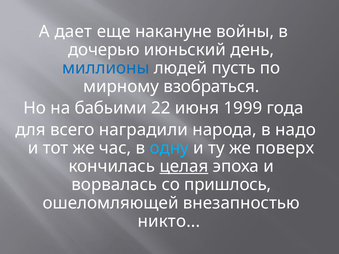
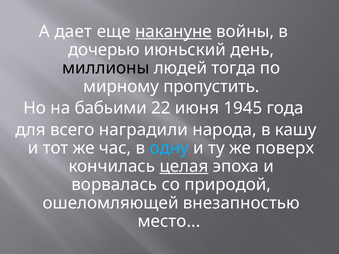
накануне underline: none -> present
миллионы colour: blue -> black
пусть: пусть -> тогда
взобраться: взобраться -> пропустить
1999: 1999 -> 1945
надо: надо -> кашу
пришлось: пришлось -> природой
никто: никто -> место
